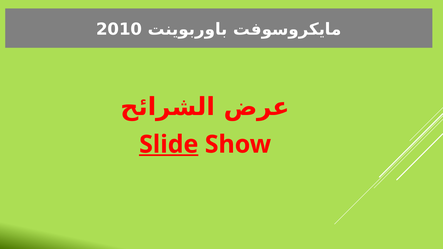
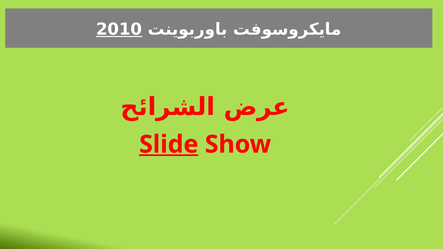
2010 underline: none -> present
